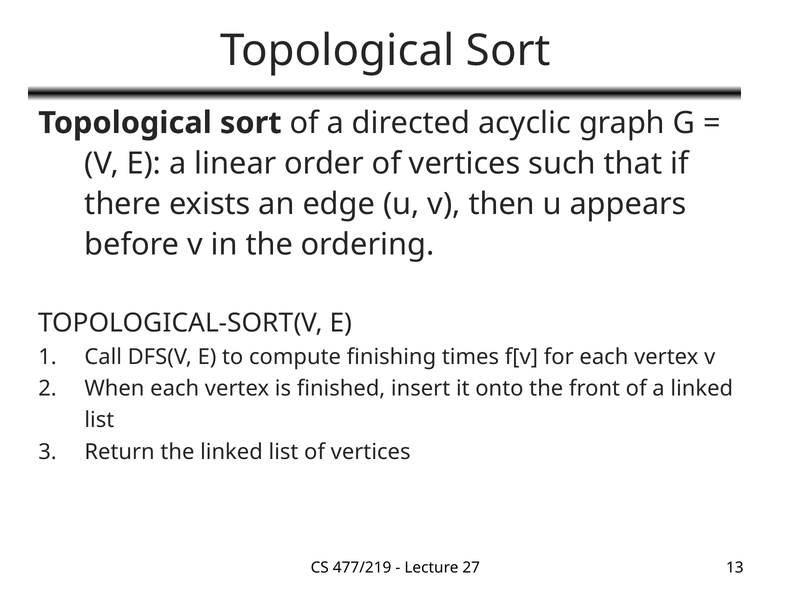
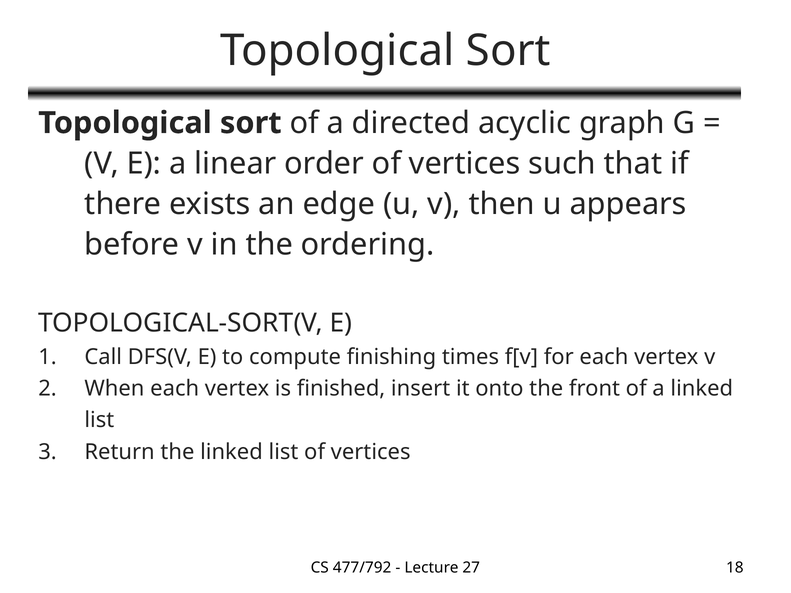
477/219: 477/219 -> 477/792
13: 13 -> 18
